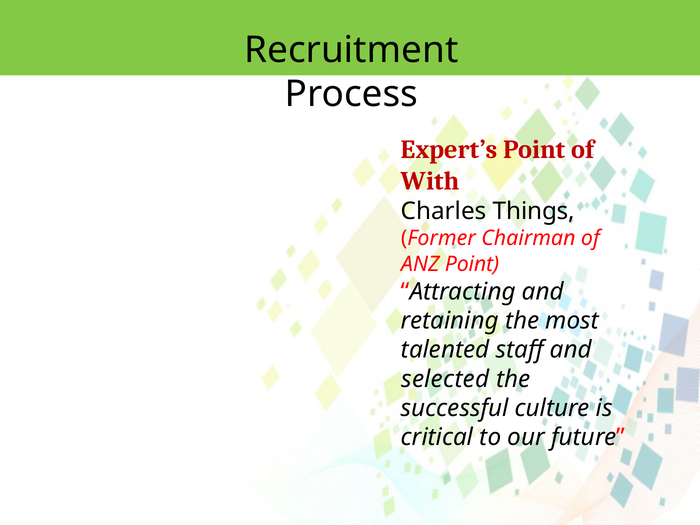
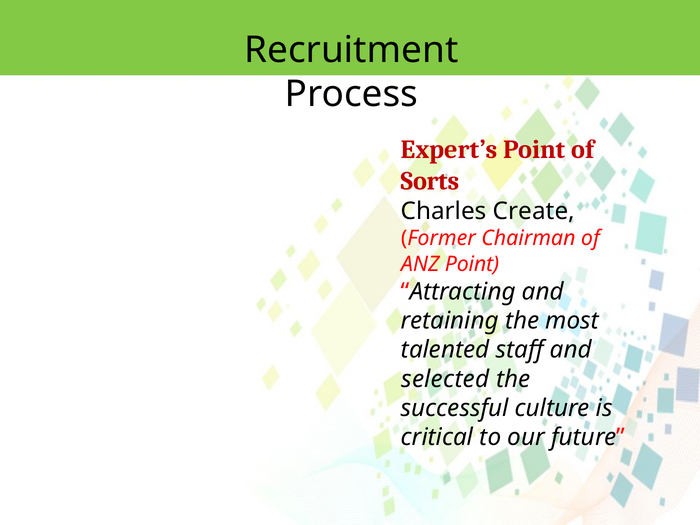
With: With -> Sorts
Things: Things -> Create
